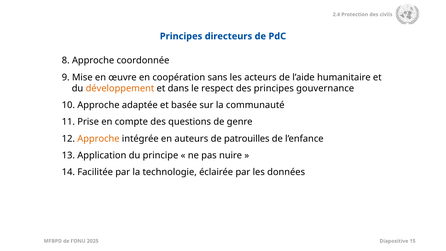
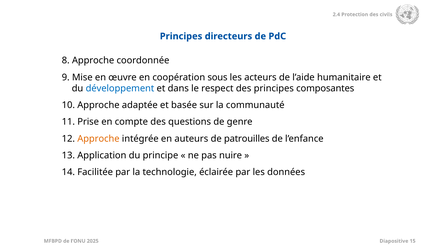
sans: sans -> sous
développement colour: orange -> blue
gouvernance: gouvernance -> composantes
